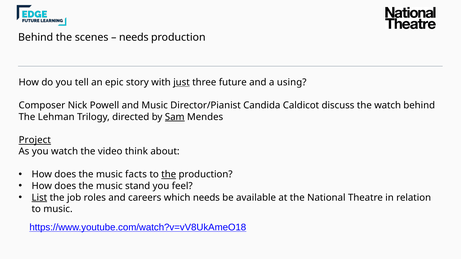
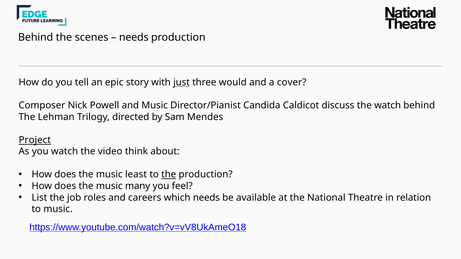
future: future -> would
using: using -> cover
Sam underline: present -> none
facts: facts -> least
stand: stand -> many
List underline: present -> none
